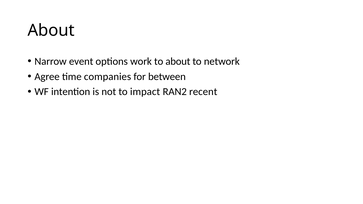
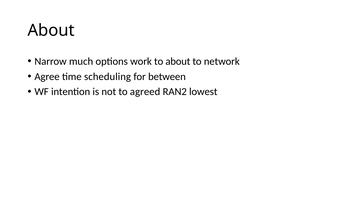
event: event -> much
companies: companies -> scheduling
impact: impact -> agreed
recent: recent -> lowest
